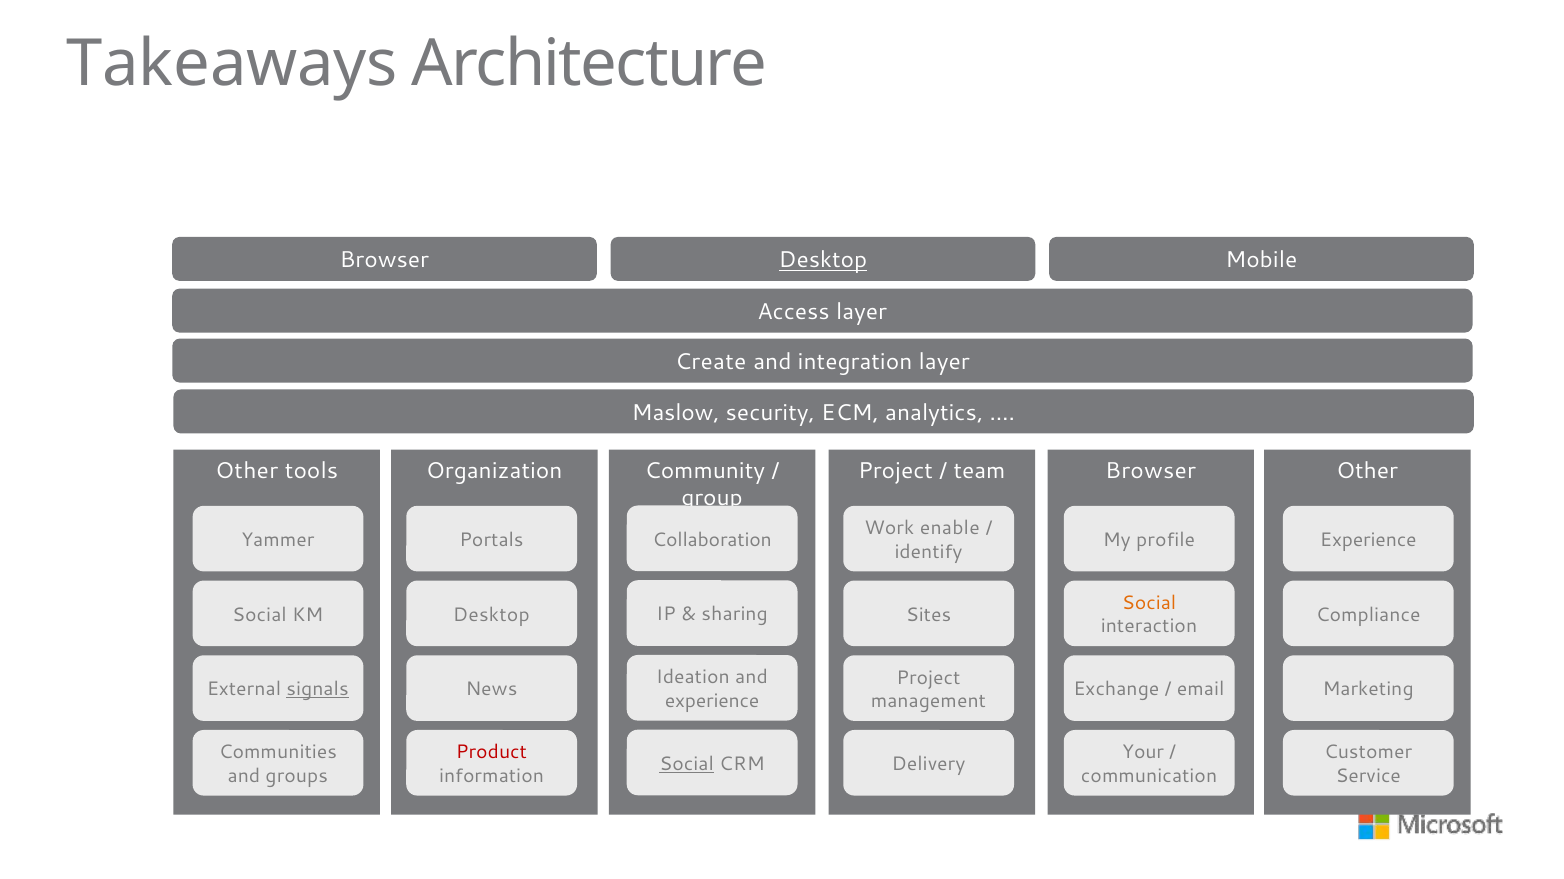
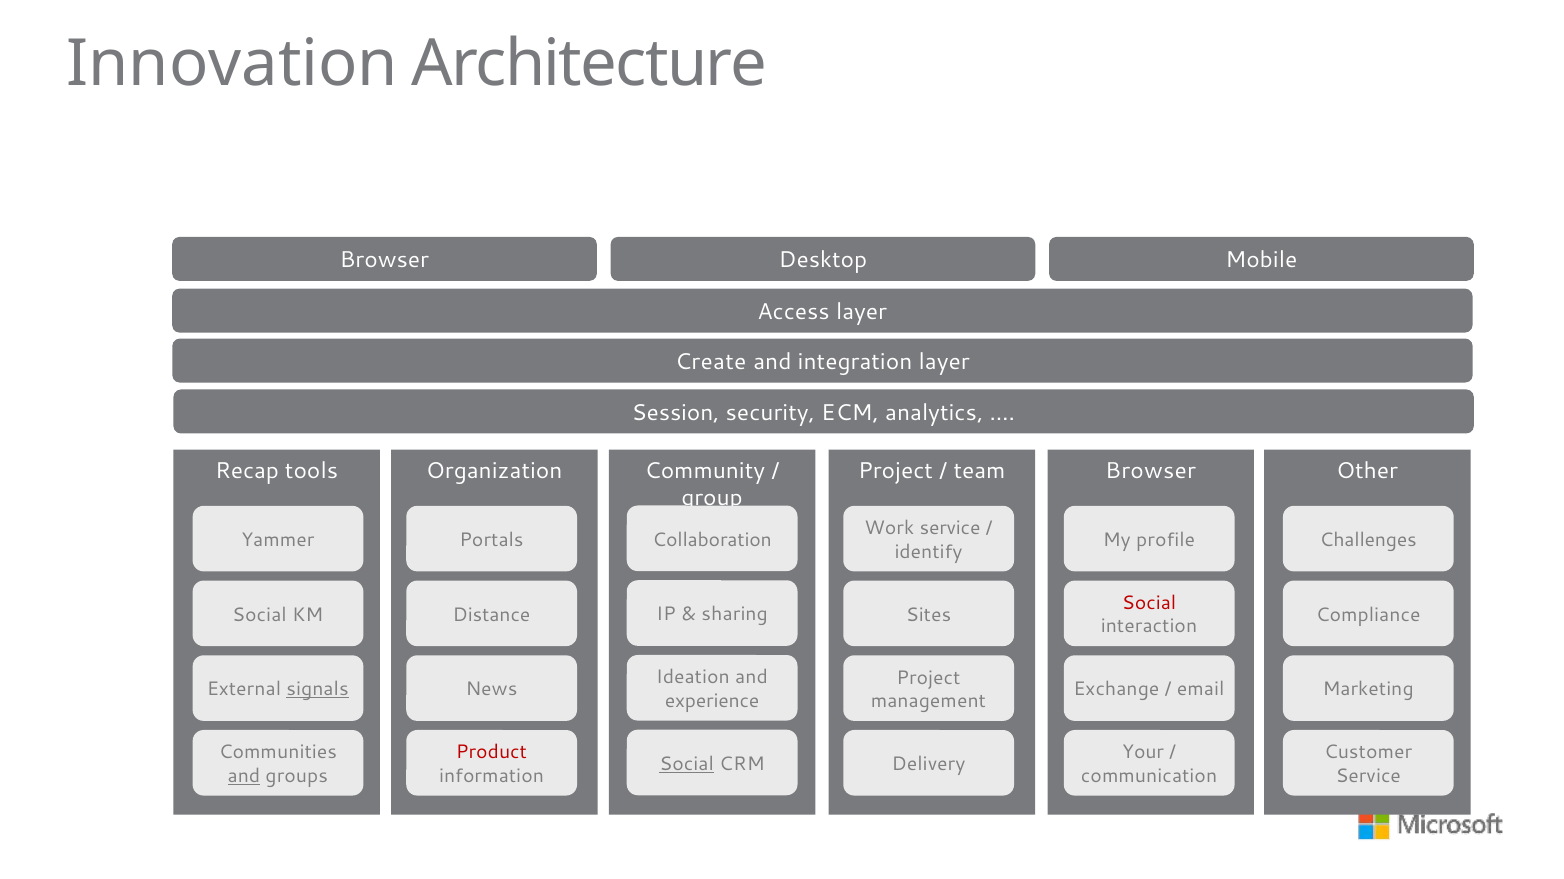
Takeaways: Takeaways -> Innovation
Desktop at (823, 261) underline: present -> none
Maslow: Maslow -> Session
Other at (247, 471): Other -> Recap
Work enable: enable -> service
Experience at (1368, 540): Experience -> Challenges
Social at (1149, 603) colour: orange -> red
Desktop at (491, 615): Desktop -> Distance
and at (244, 776) underline: none -> present
